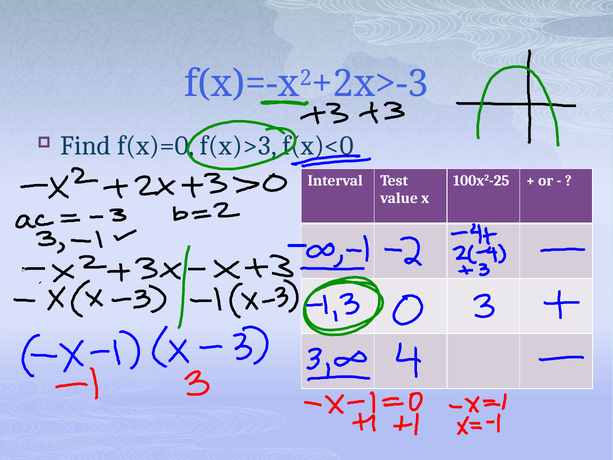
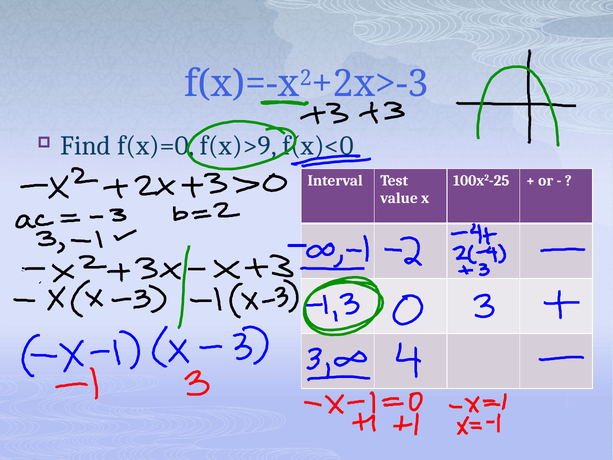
f(x)>3: f(x)>3 -> f(x)>9
